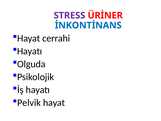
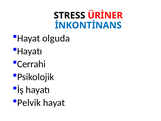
STRESS colour: purple -> black
cerrahi: cerrahi -> olguda
Olguda: Olguda -> Cerrahi
